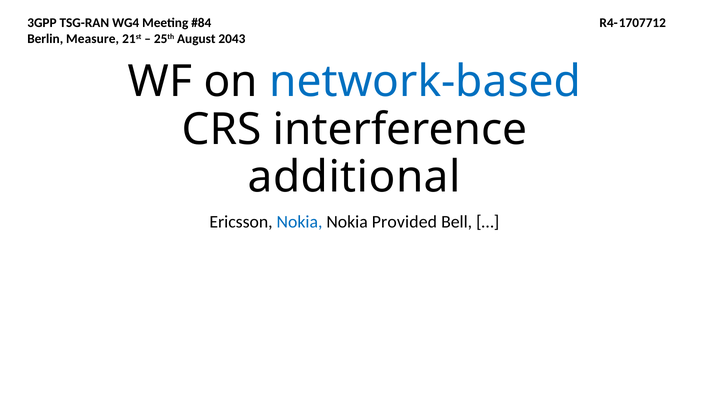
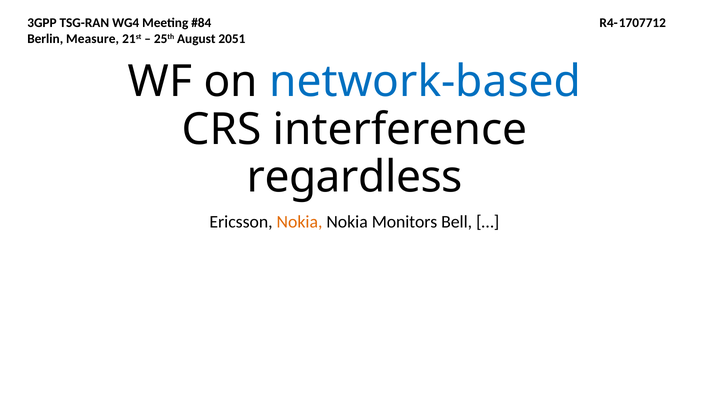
2043: 2043 -> 2051
additional: additional -> regardless
Nokia at (300, 222) colour: blue -> orange
Provided: Provided -> Monitors
